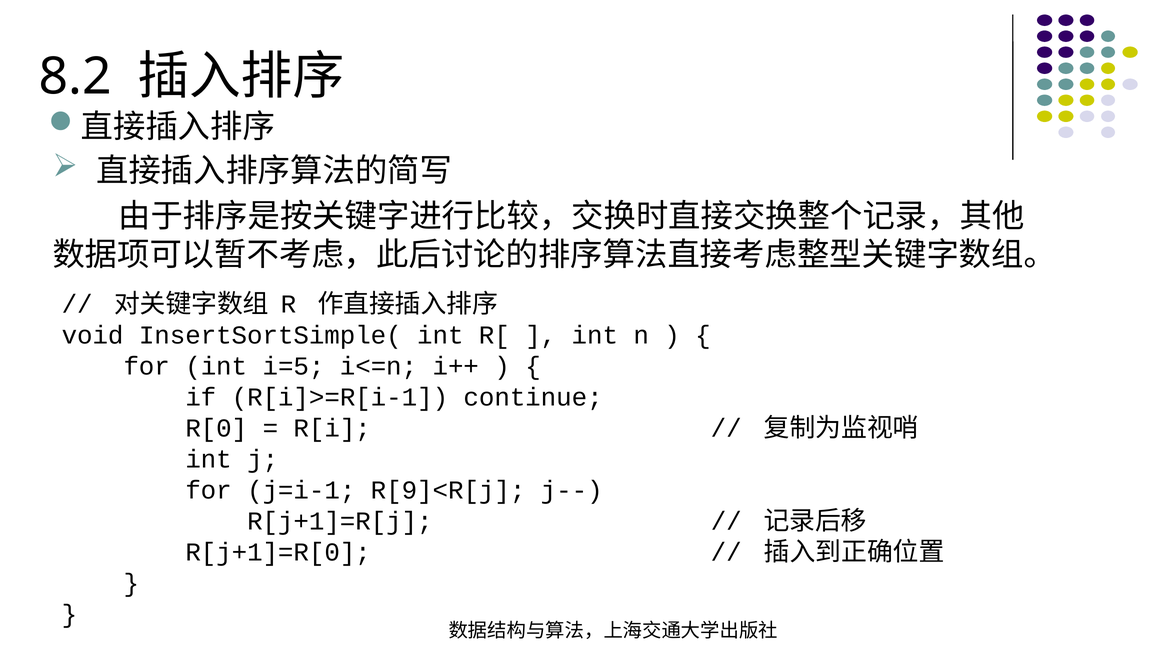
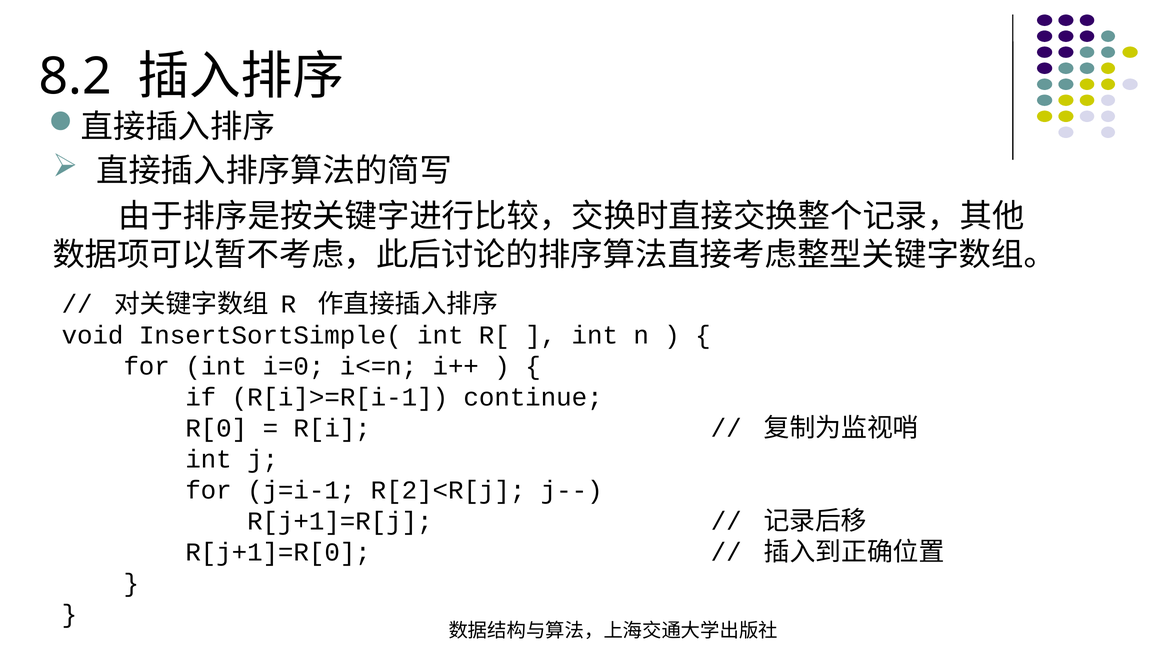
i=5: i=5 -> i=0
R[9]<R[j: R[9]<R[j -> R[2]<R[j
